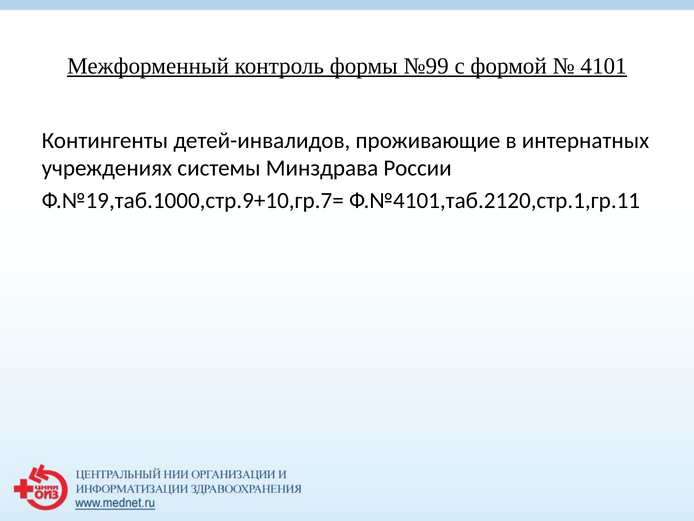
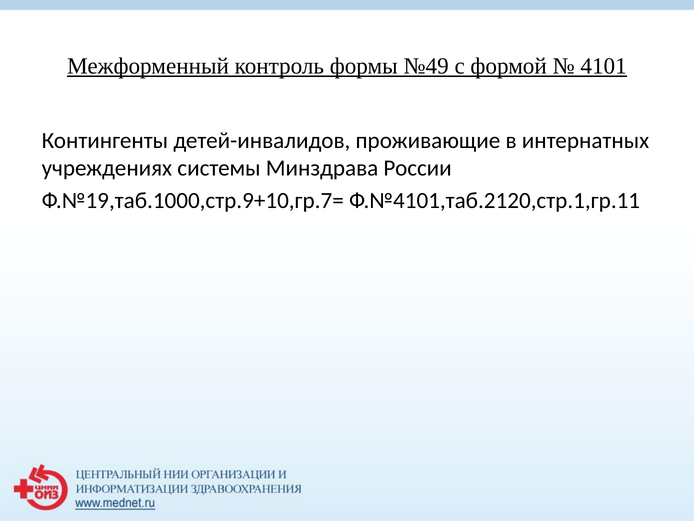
№99: №99 -> №49
